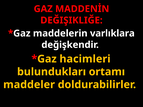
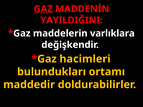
GAZ underline: none -> present
DEĞIŞIKLIĞE: DEĞIŞIKLIĞE -> YAYILDIĞINI
maddeler: maddeler -> maddedir
